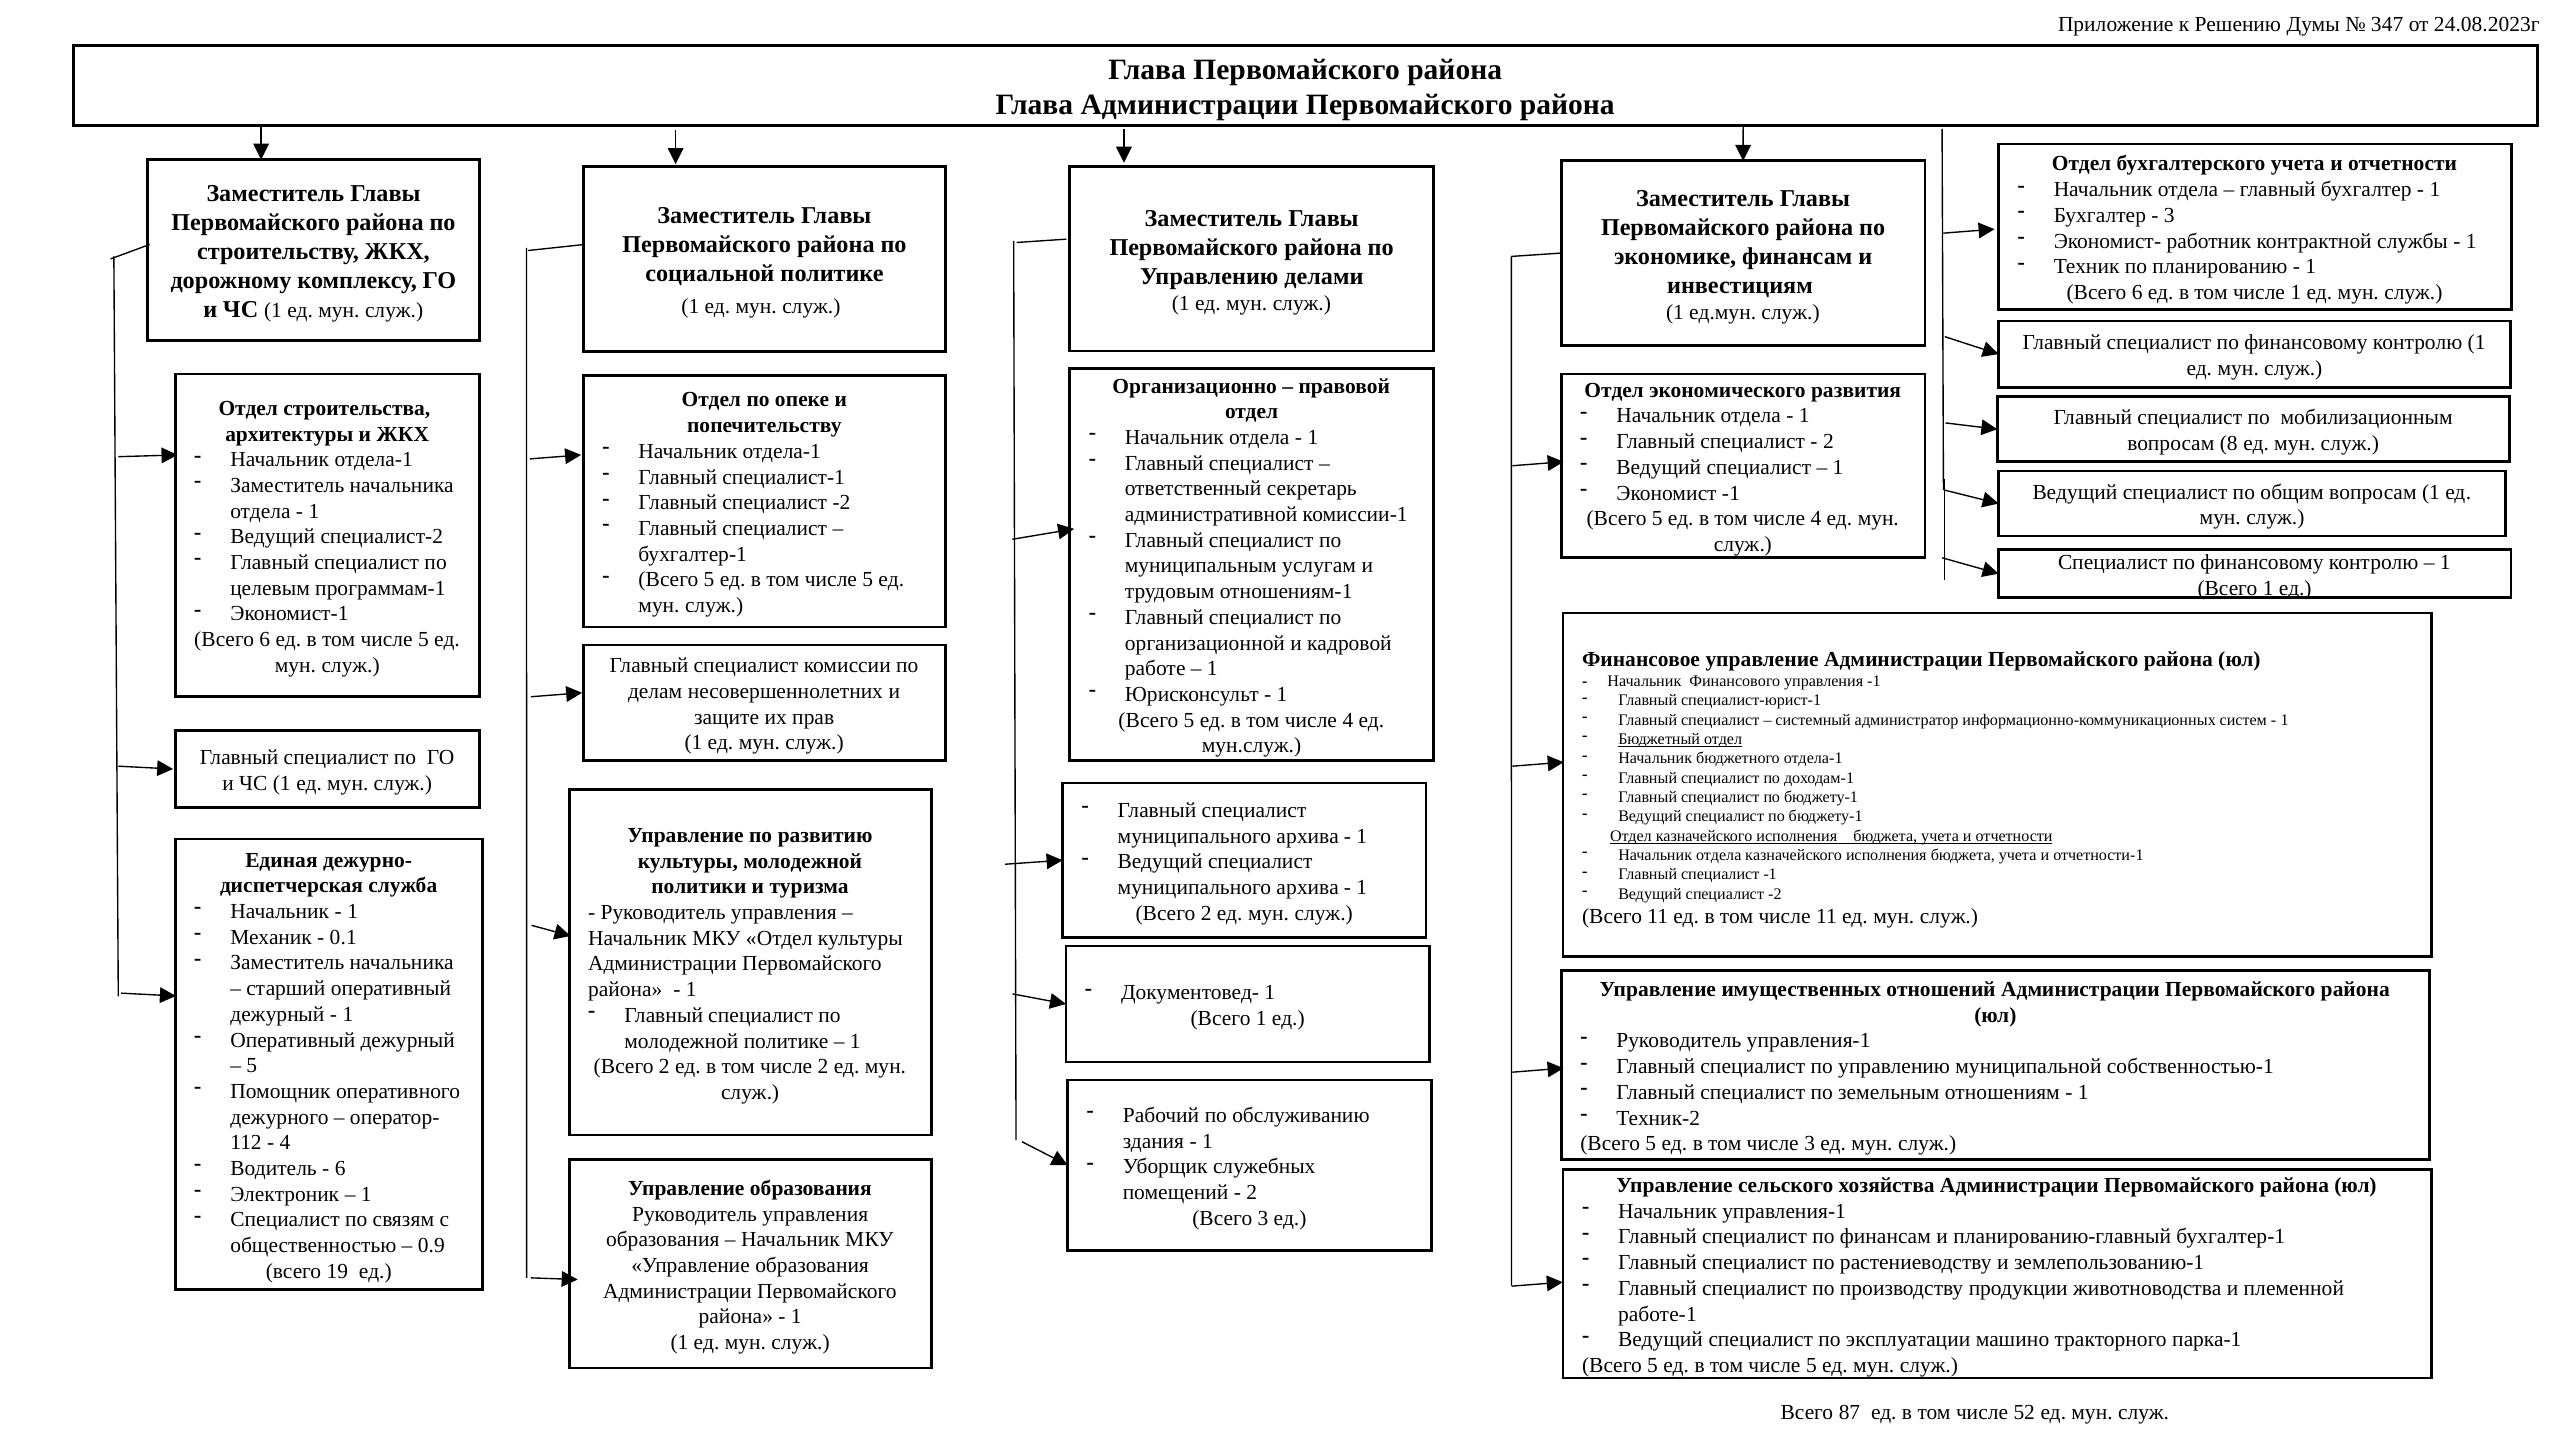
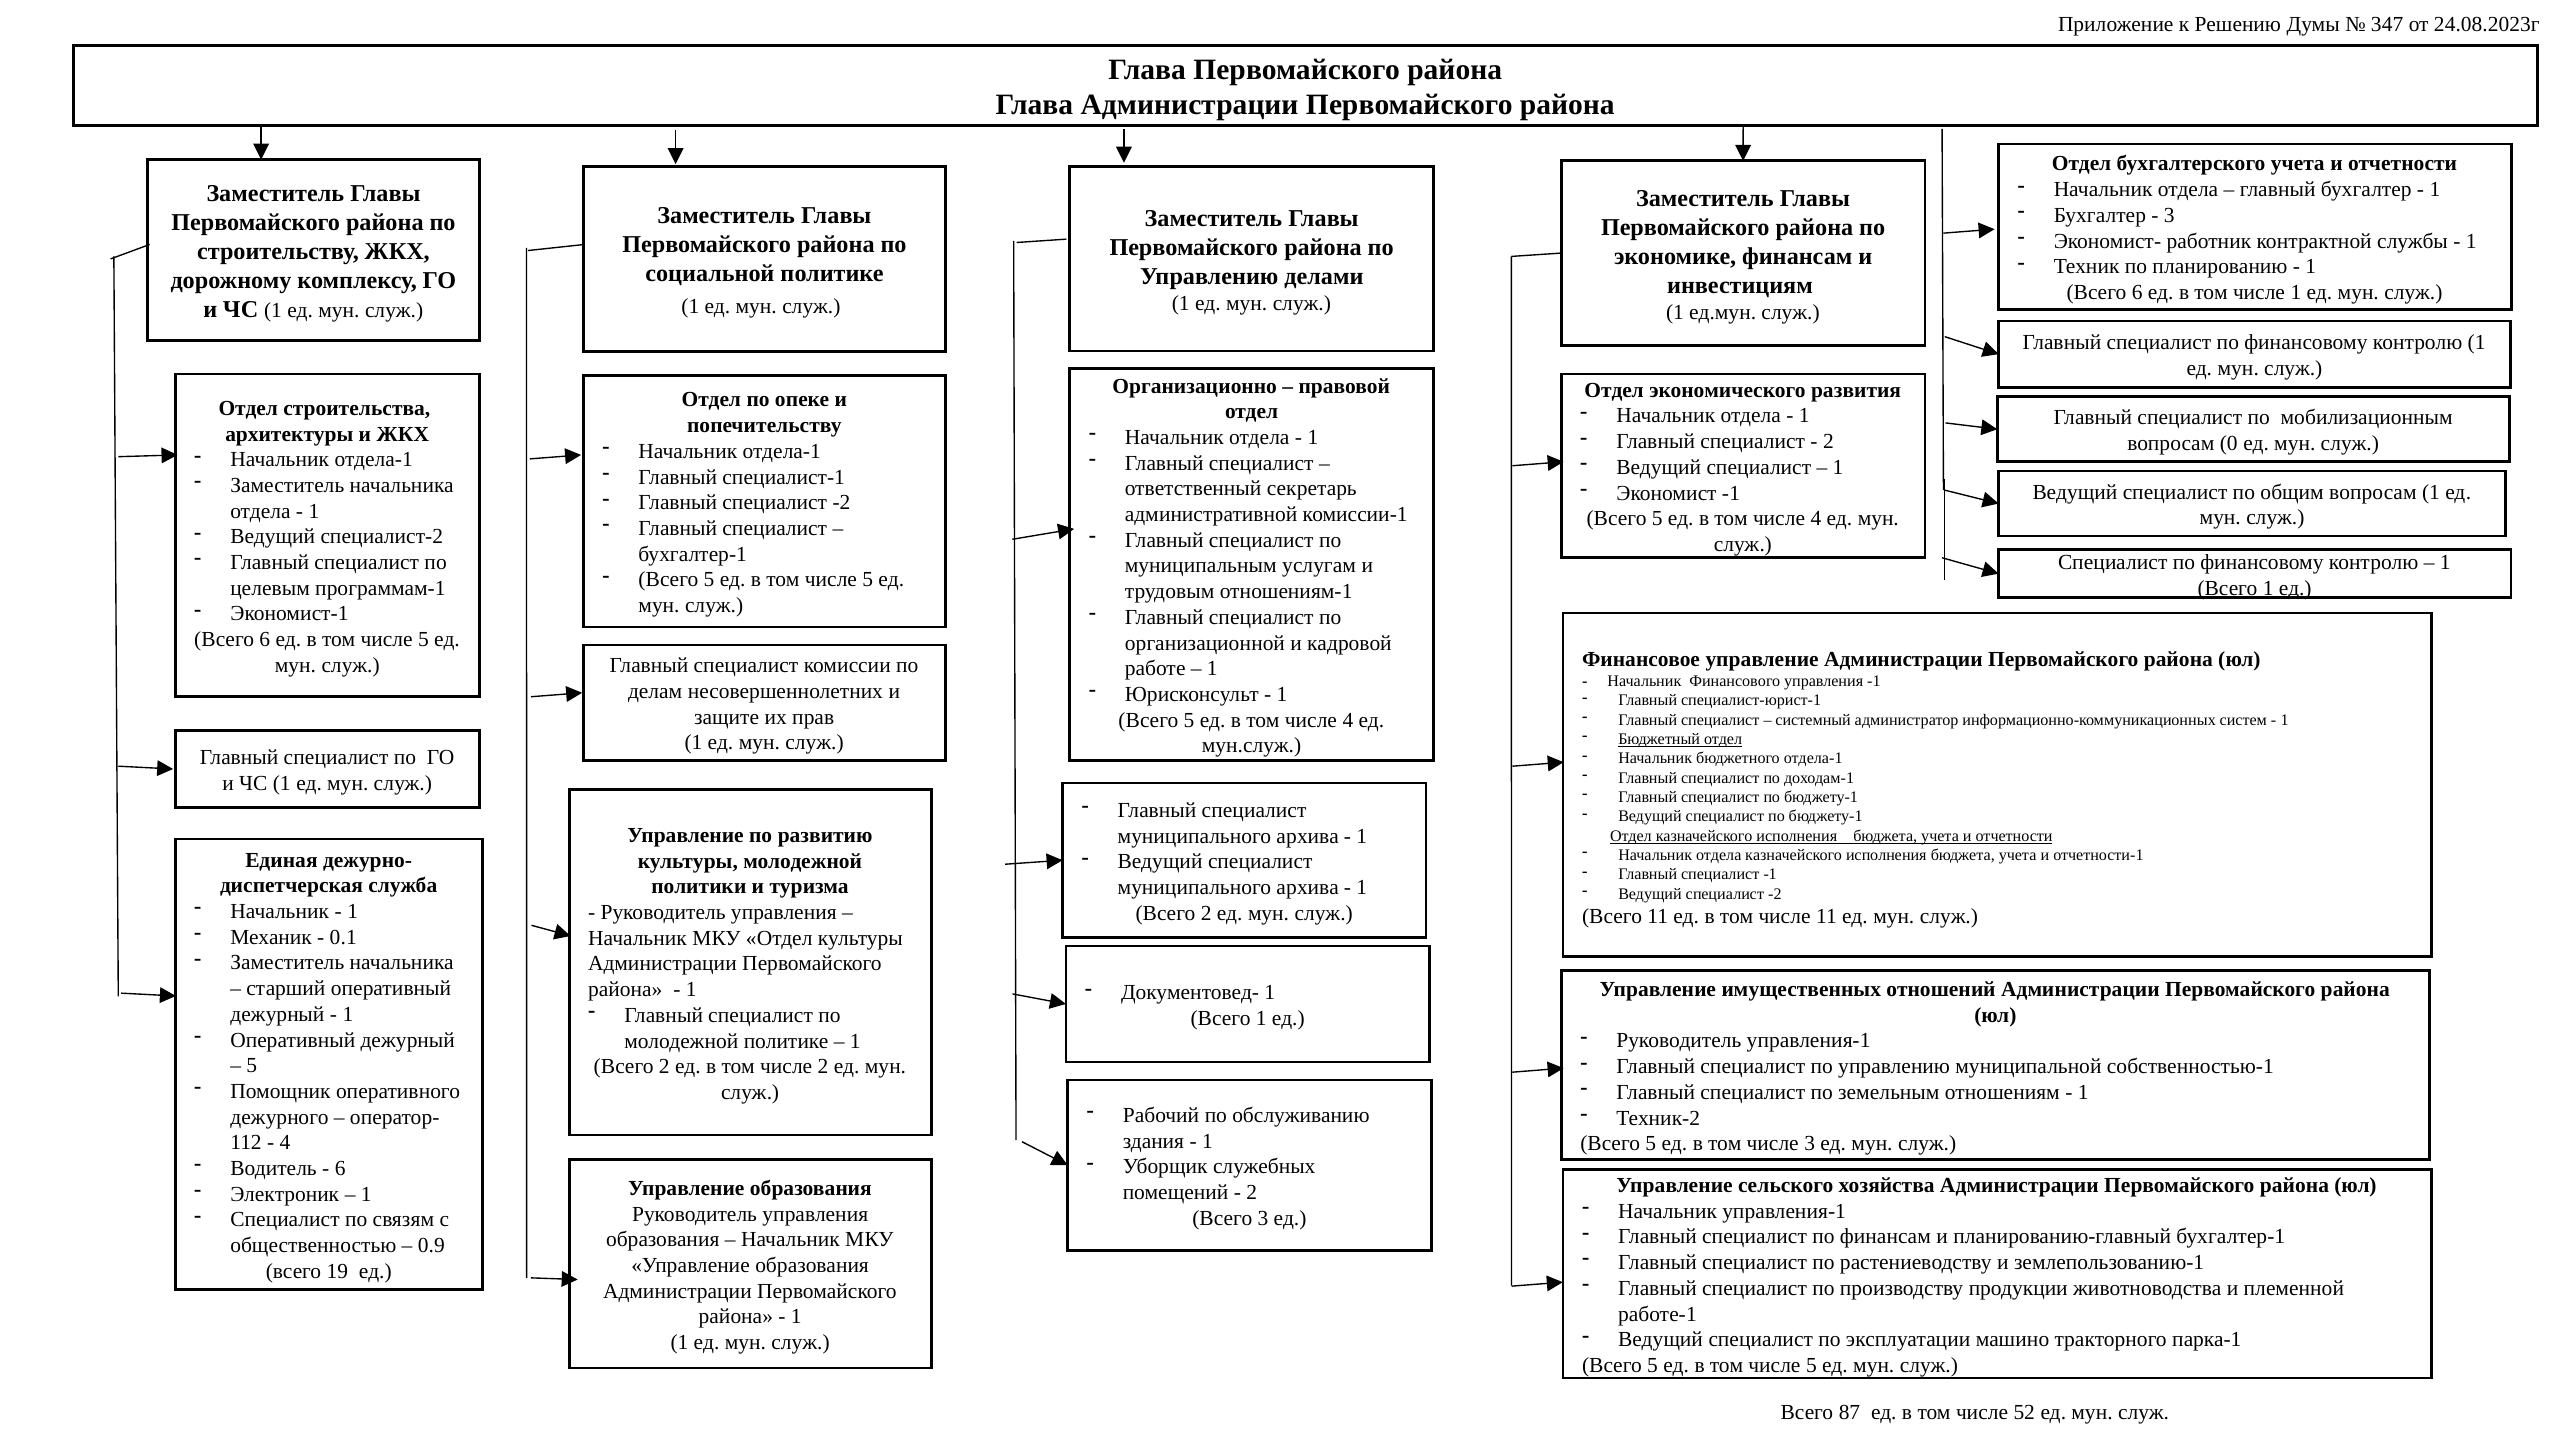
8: 8 -> 0
